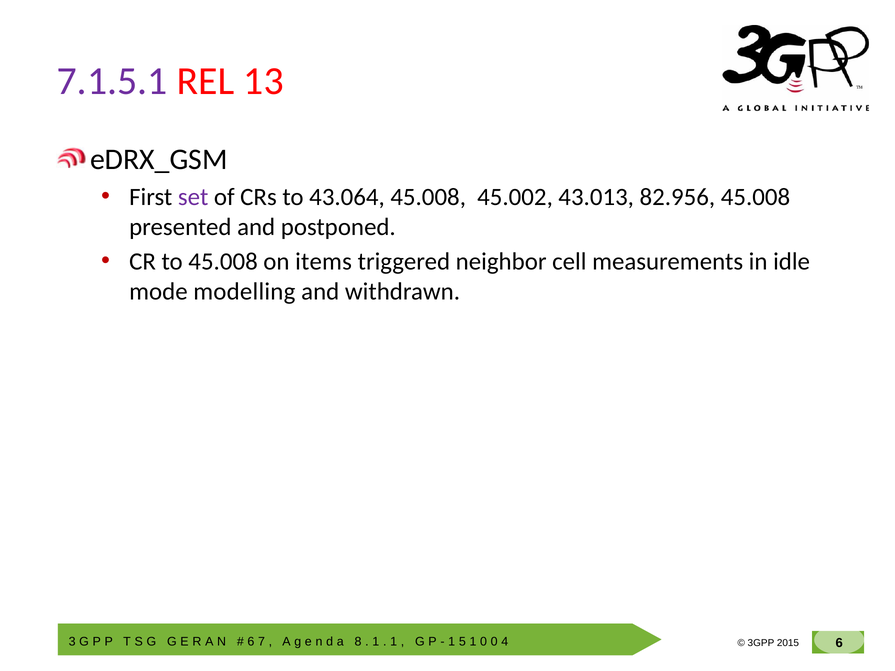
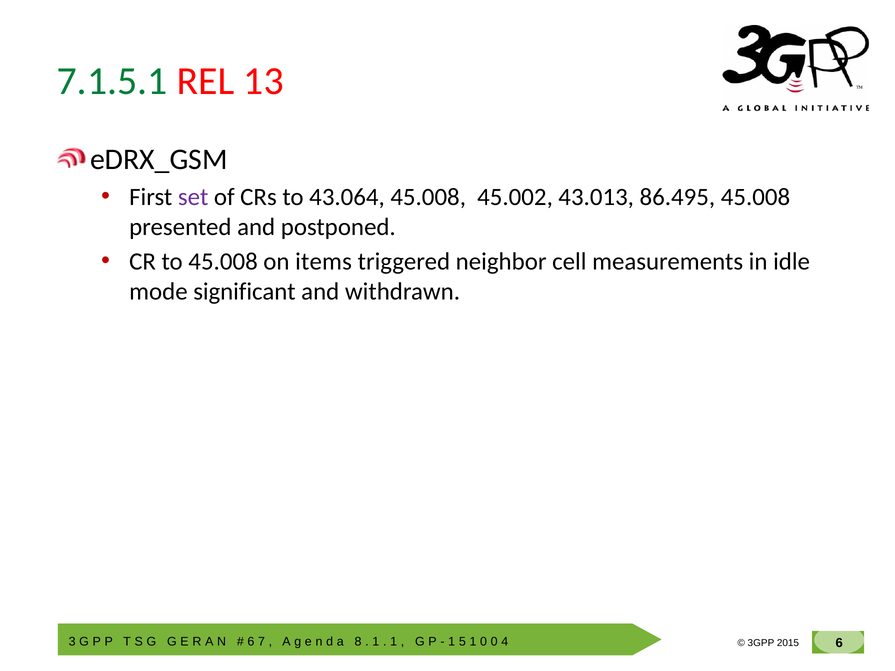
7.1.5.1 colour: purple -> green
82.956: 82.956 -> 86.495
modelling: modelling -> significant
